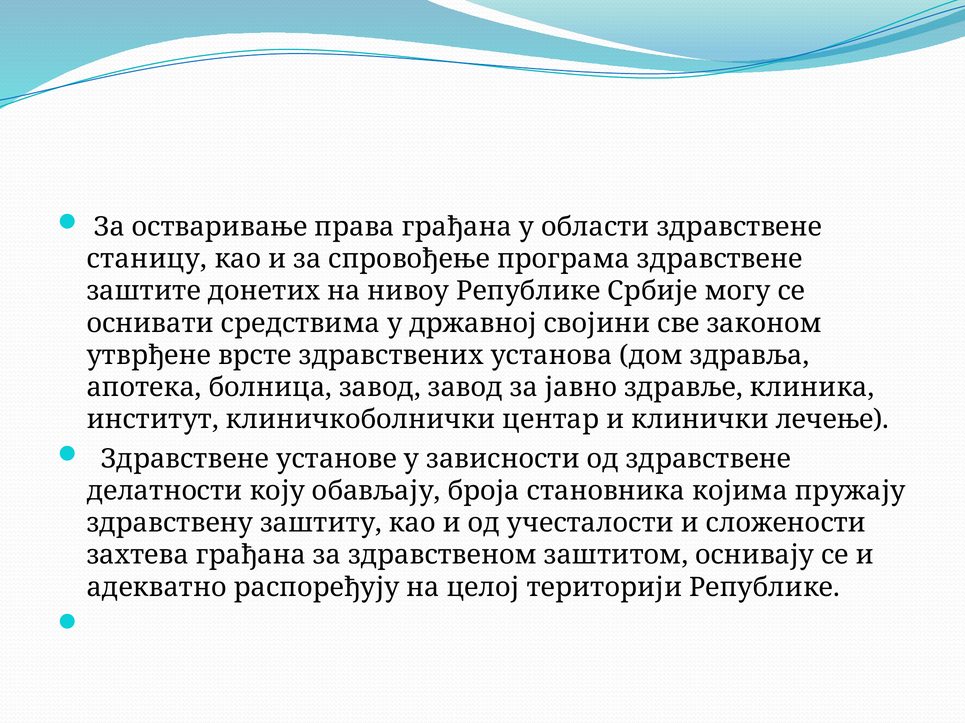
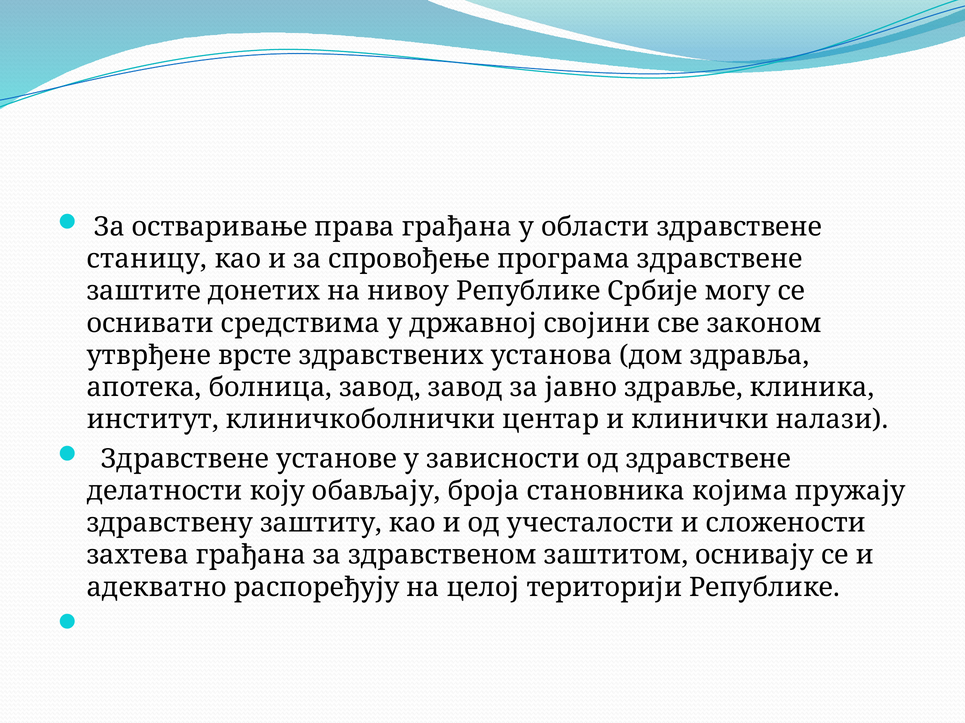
лечење: лечење -> налази
